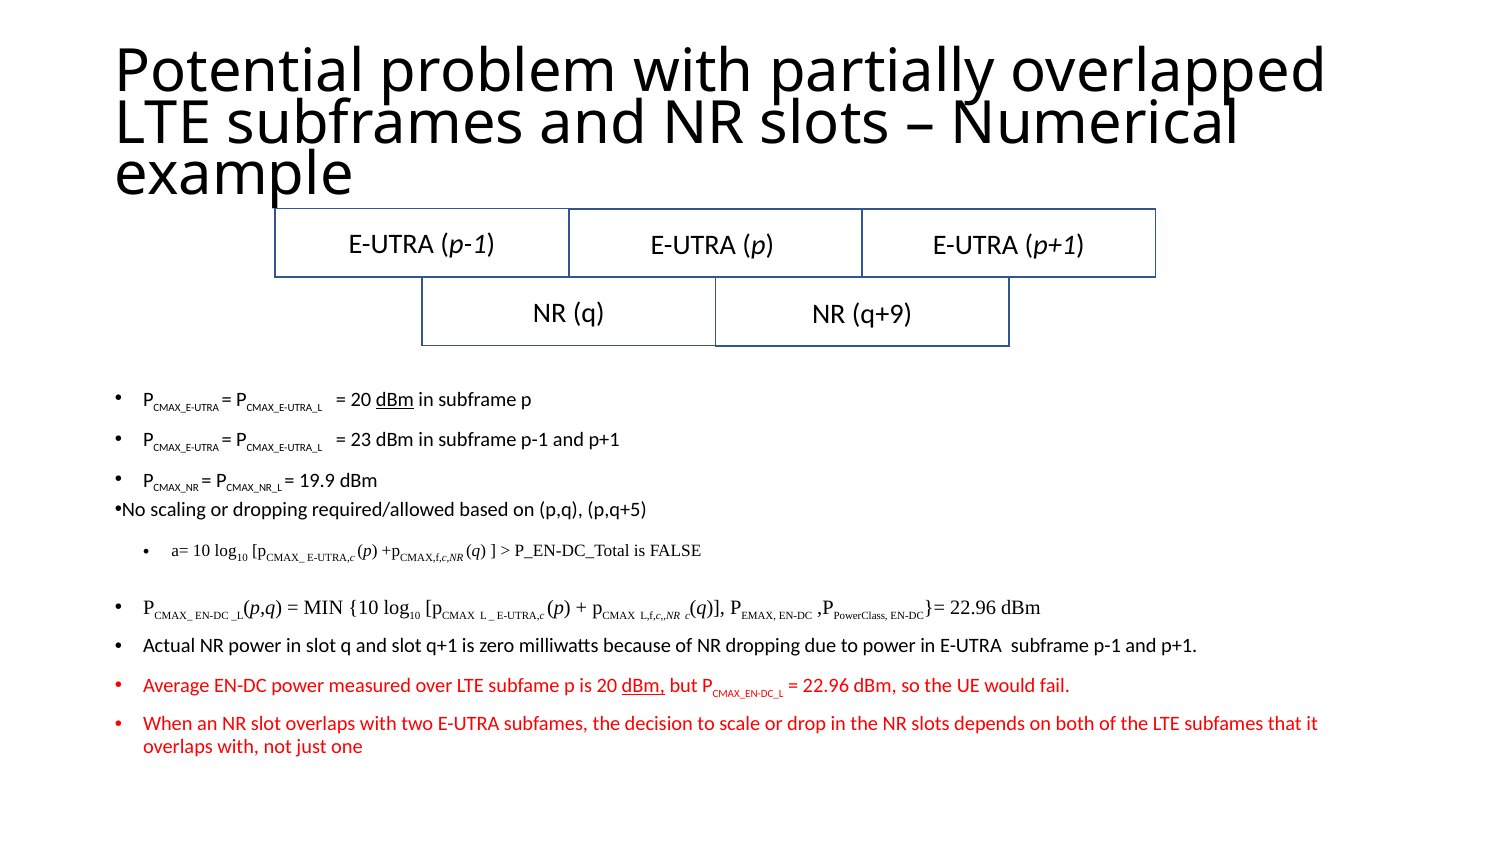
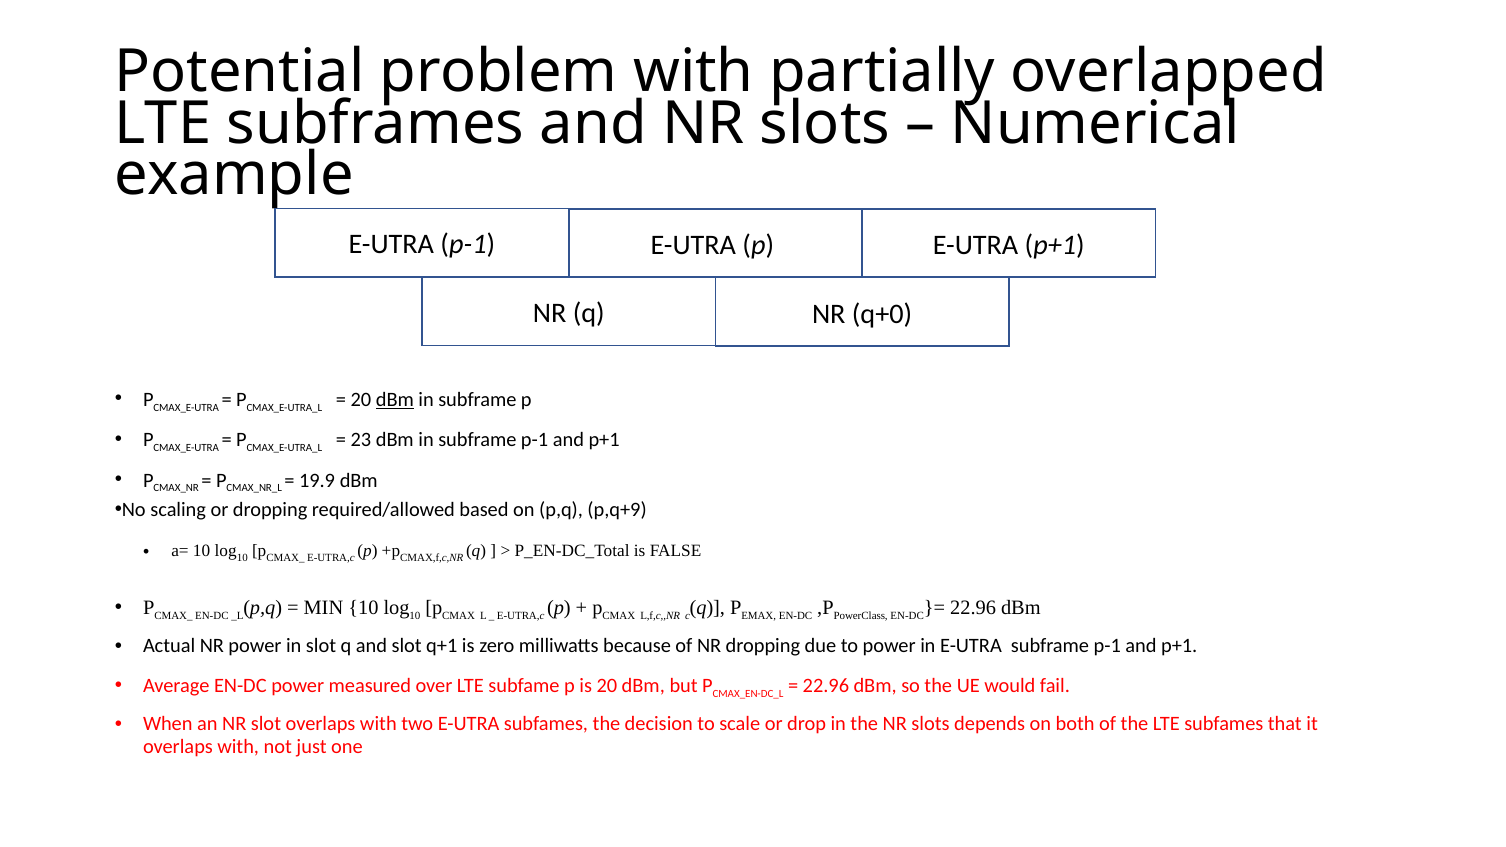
q+9: q+9 -> q+0
p,q+5: p,q+5 -> p,q+9
dBm at (643, 686) underline: present -> none
